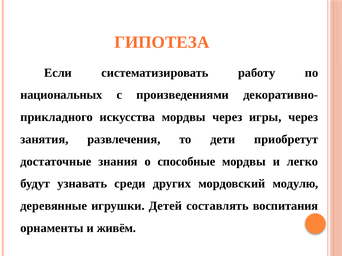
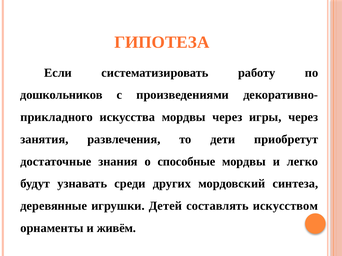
национальных: национальных -> дошкольников
модулю: модулю -> синтеза
воспитания: воспитания -> искусством
